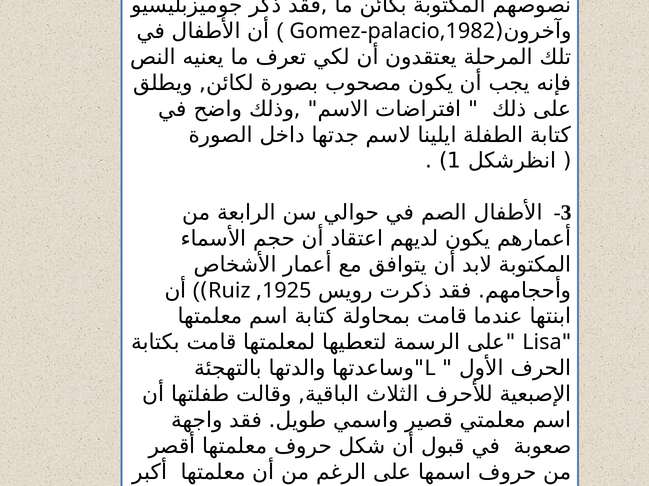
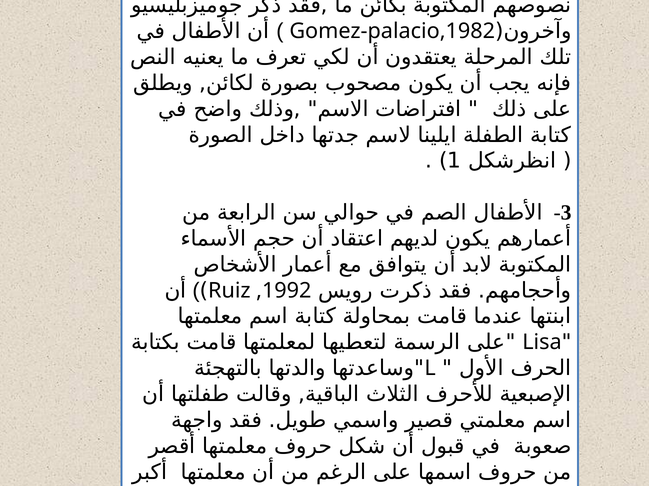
,1925: ,1925 -> ,1992
